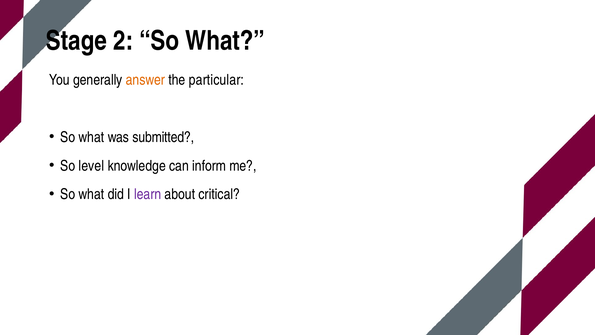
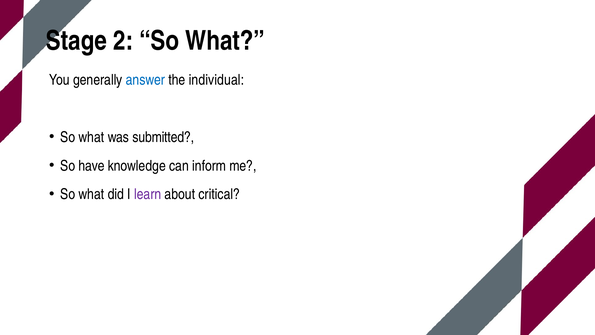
answer colour: orange -> blue
particular: particular -> individual
level: level -> have
